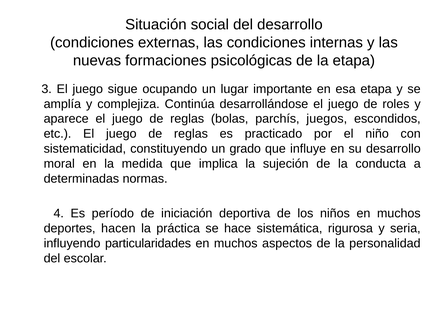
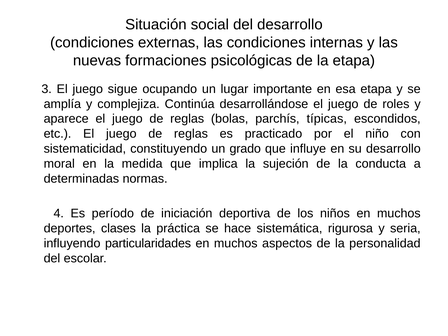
juegos: juegos -> típicas
hacen: hacen -> clases
